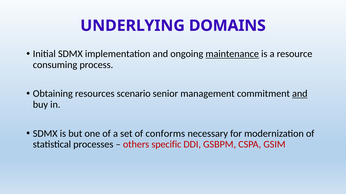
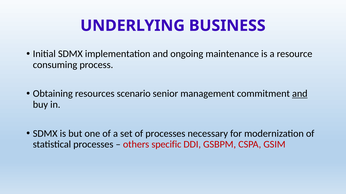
DOMAINS: DOMAINS -> BUSINESS
maintenance underline: present -> none
of conforms: conforms -> processes
